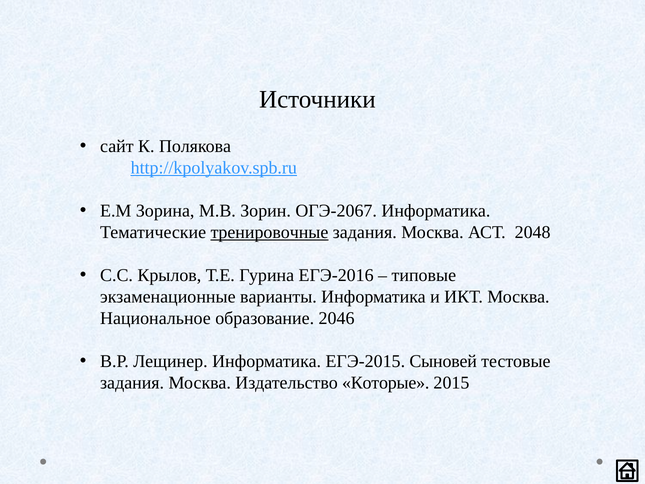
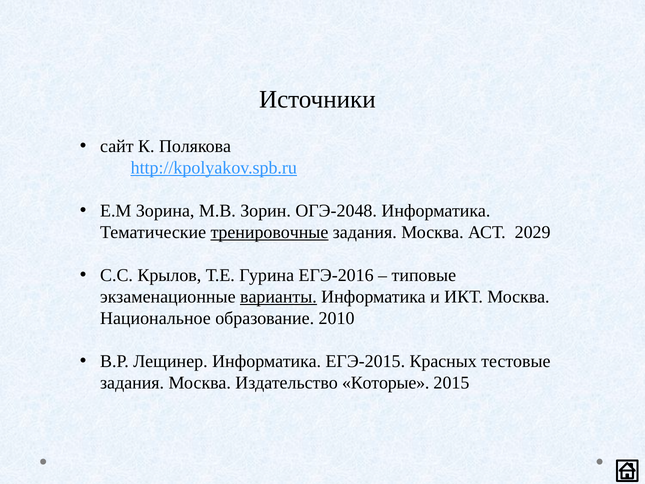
ОГЭ-2067: ОГЭ-2067 -> ОГЭ-2048
2048: 2048 -> 2029
варианты underline: none -> present
2046: 2046 -> 2010
Сыновей: Сыновей -> Красных
